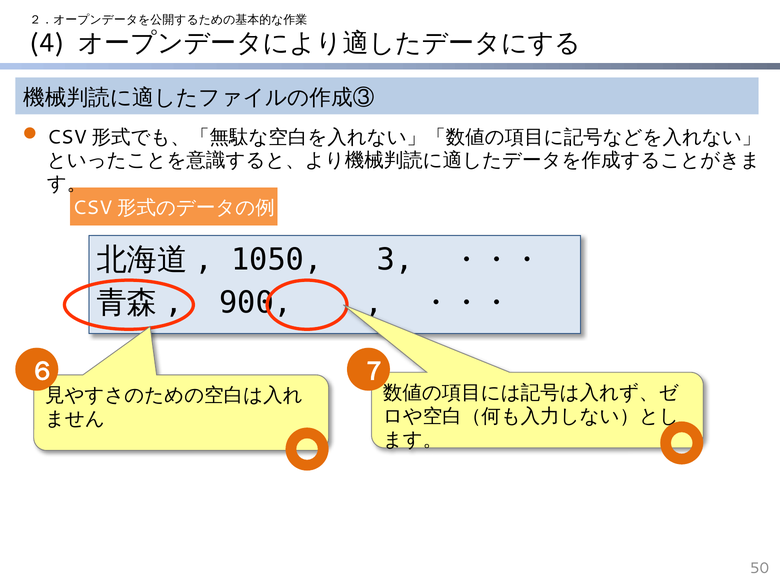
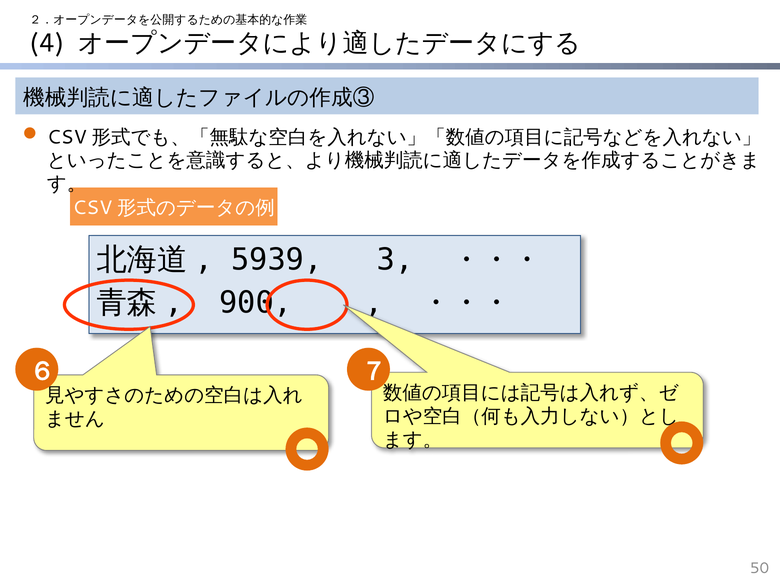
1050: 1050 -> 5939
